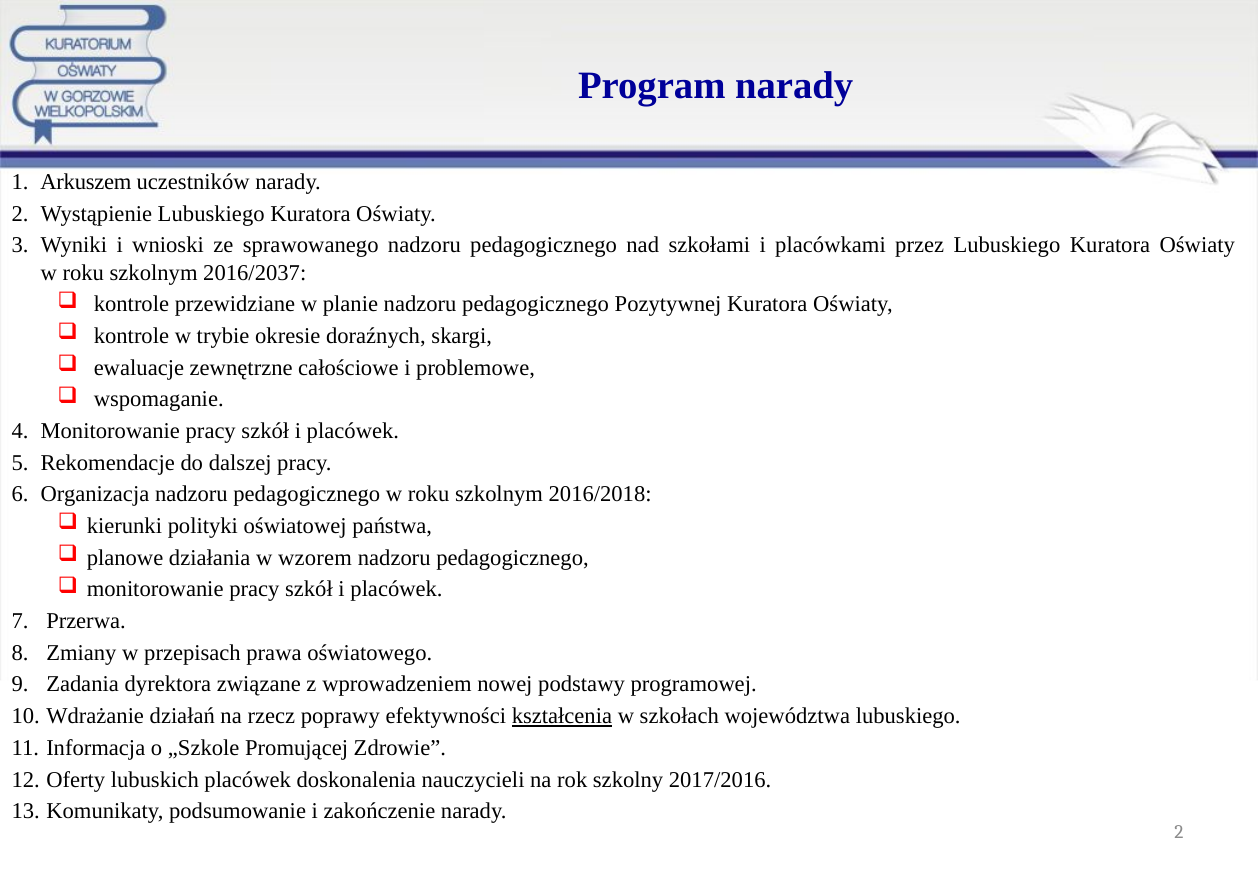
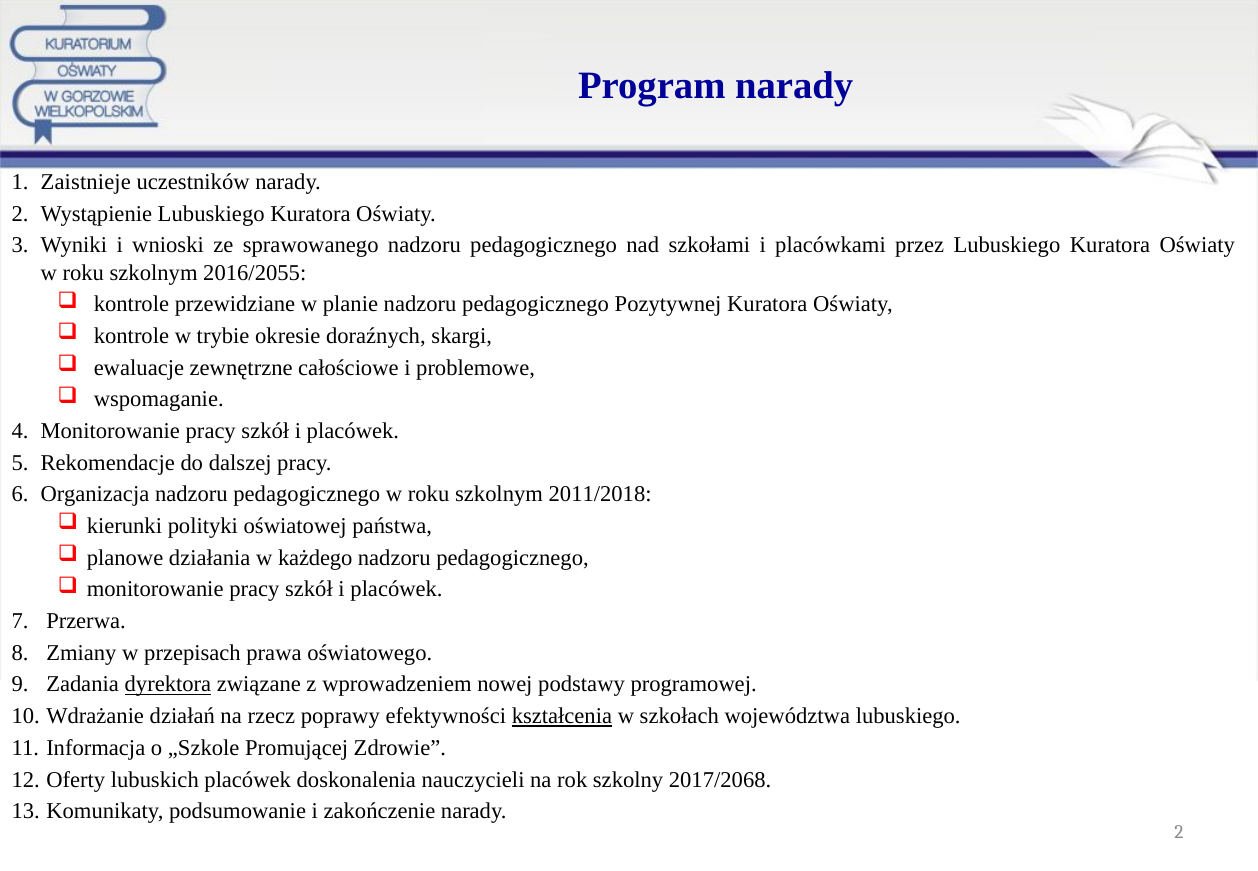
Arkuszem: Arkuszem -> Zaistnieje
2016/2037: 2016/2037 -> 2016/2055
2016/2018: 2016/2018 -> 2011/2018
wzorem: wzorem -> każdego
dyrektora underline: none -> present
2017/2016: 2017/2016 -> 2017/2068
